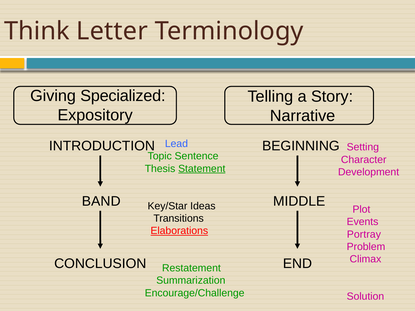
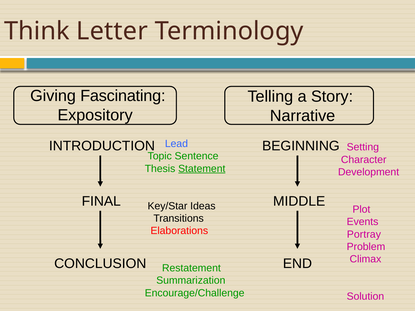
Specialized: Specialized -> Fascinating
BAND: BAND -> FINAL
Elaborations underline: present -> none
